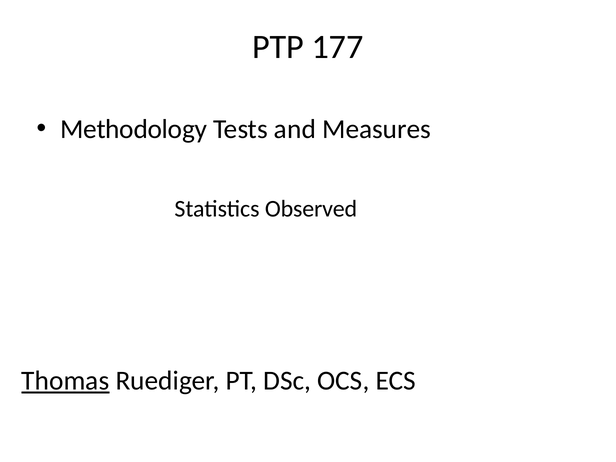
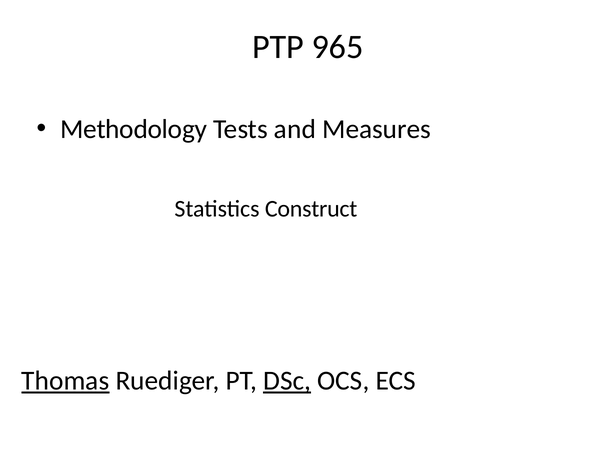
177: 177 -> 965
Observed: Observed -> Construct
DSc underline: none -> present
